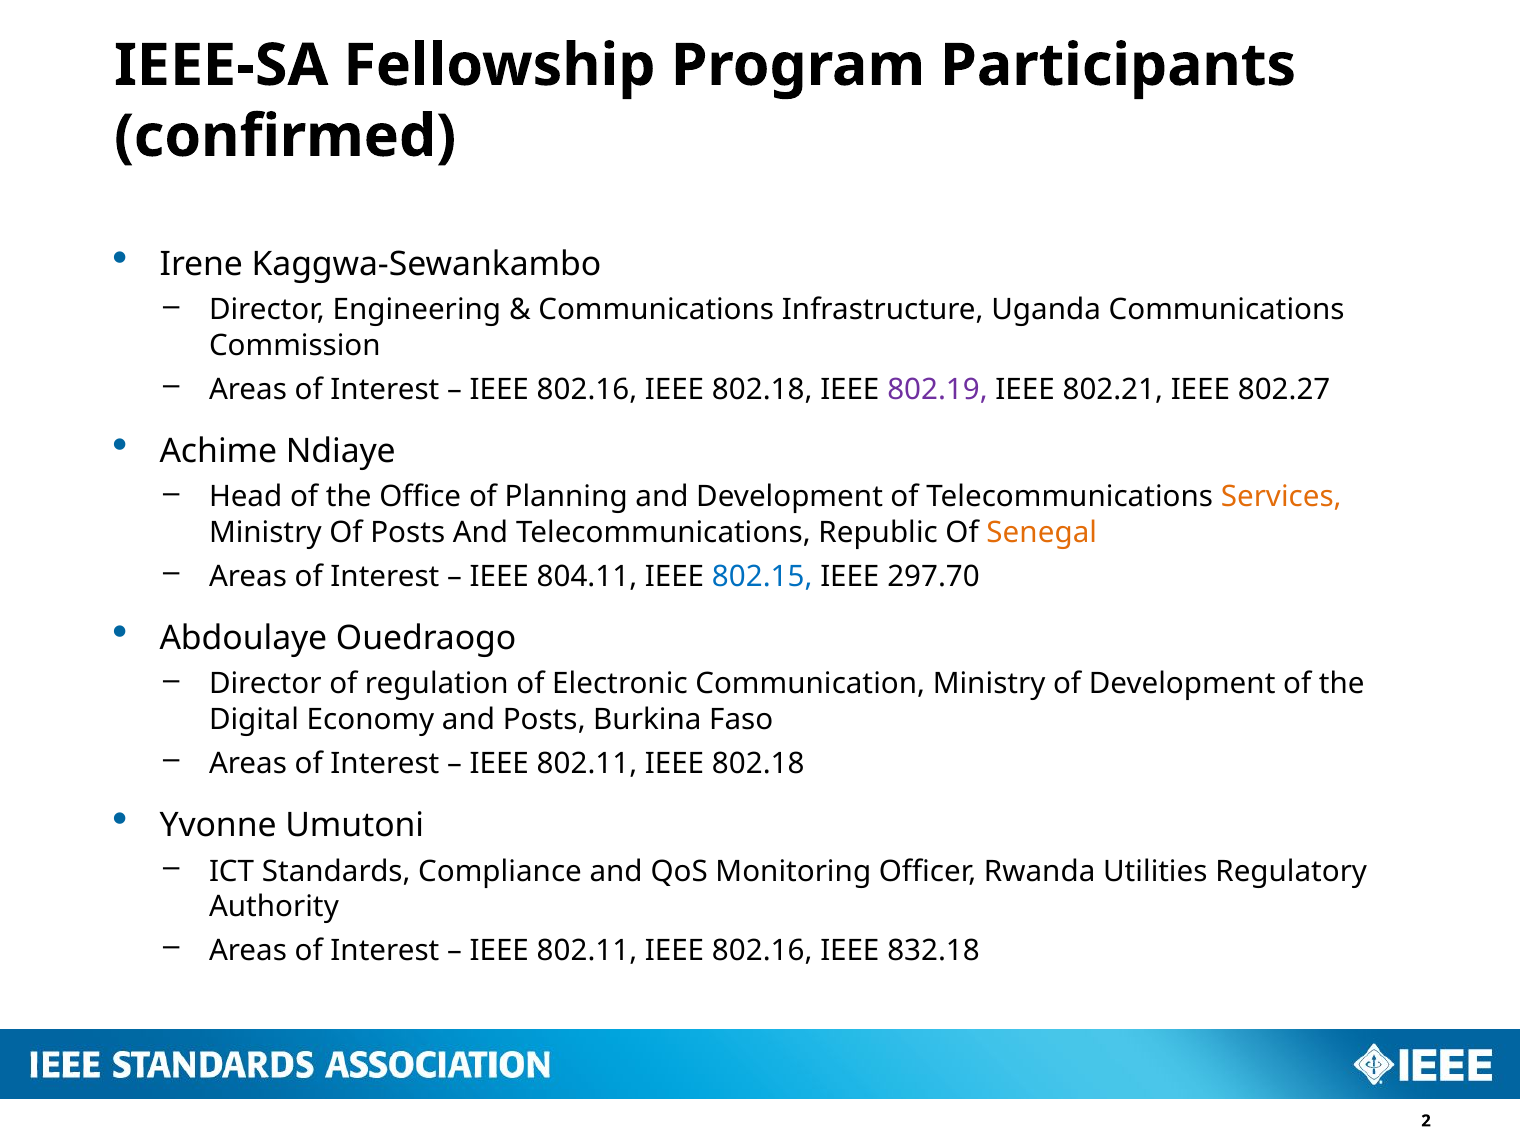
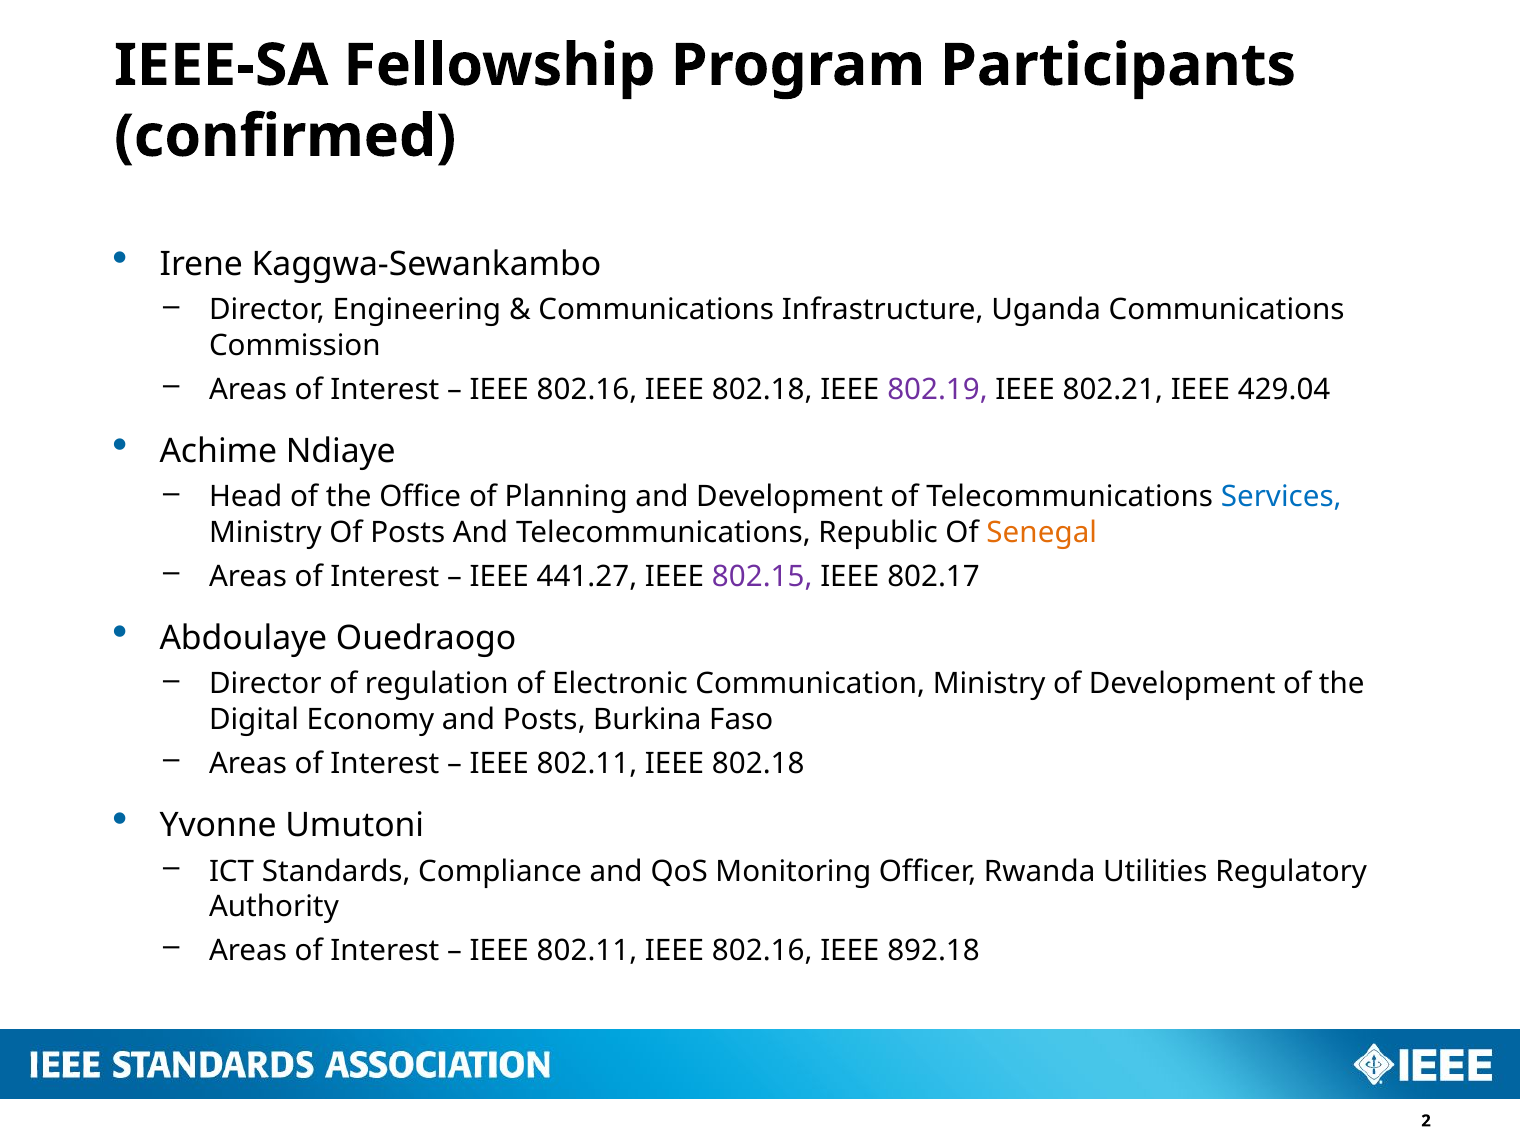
802.27: 802.27 -> 429.04
Services colour: orange -> blue
804.11: 804.11 -> 441.27
802.15 colour: blue -> purple
297.70: 297.70 -> 802.17
832.18: 832.18 -> 892.18
